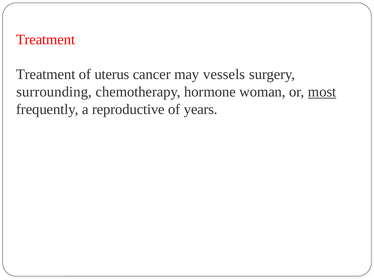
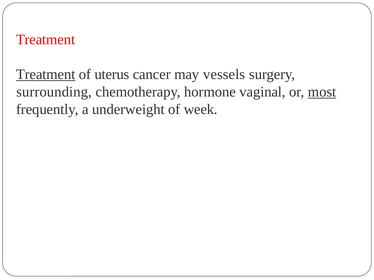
Treatment at (46, 75) underline: none -> present
woman: woman -> vaginal
reproductive: reproductive -> underweight
years: years -> week
